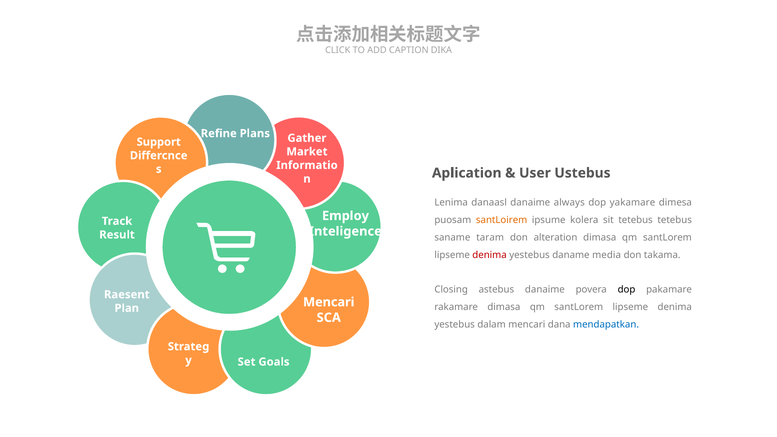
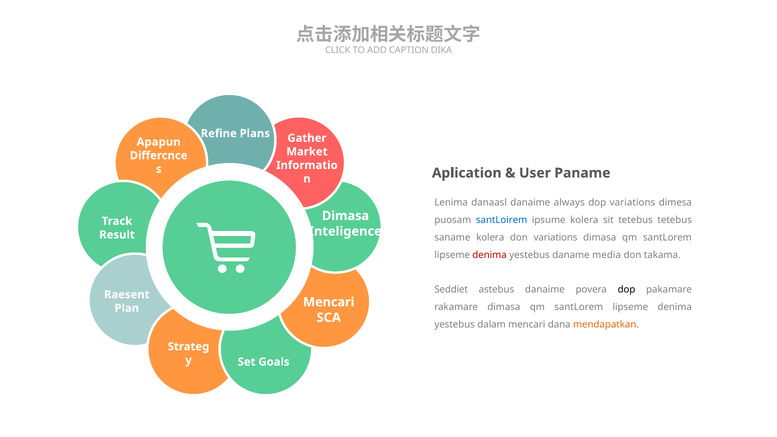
Support: Support -> Apapun
Ustebus: Ustebus -> Paname
dop yakamare: yakamare -> variations
Employ at (345, 216): Employ -> Dimasa
santLoirem colour: orange -> blue
saname taram: taram -> kolera
don alteration: alteration -> variations
Closing: Closing -> Seddiet
mendapatkan colour: blue -> orange
